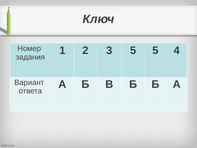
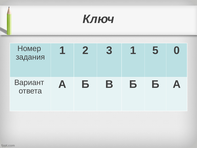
3 5: 5 -> 1
4: 4 -> 0
